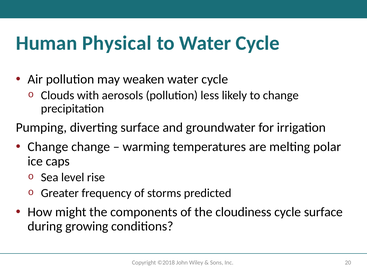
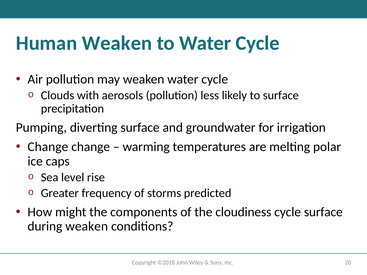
Human Physical: Physical -> Weaken
to change: change -> surface
during growing: growing -> weaken
